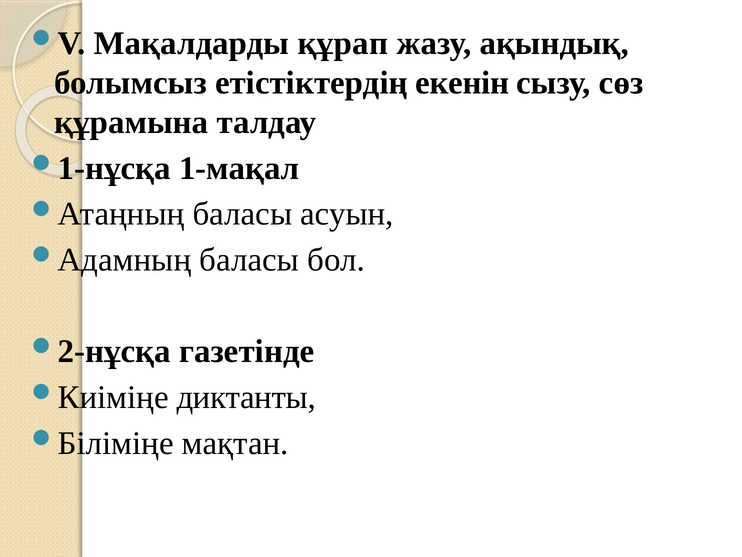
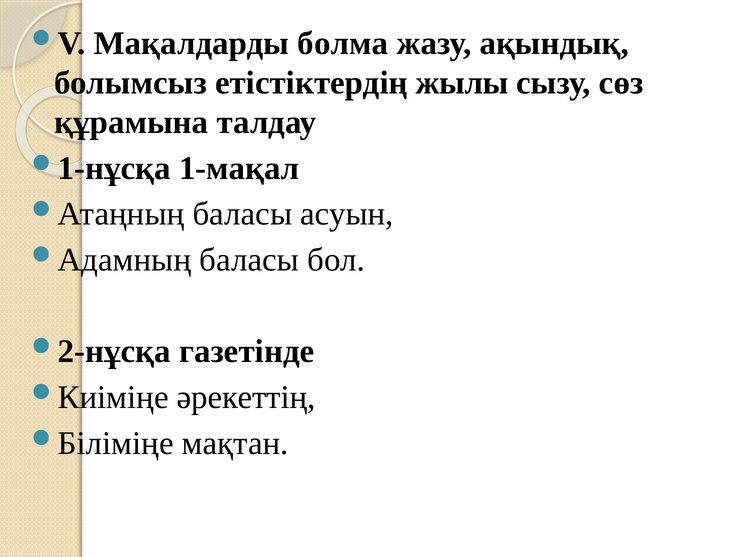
құрап: құрап -> болма
екенін: екенін -> жылы
диктанты: диктанты -> әрекеттің
